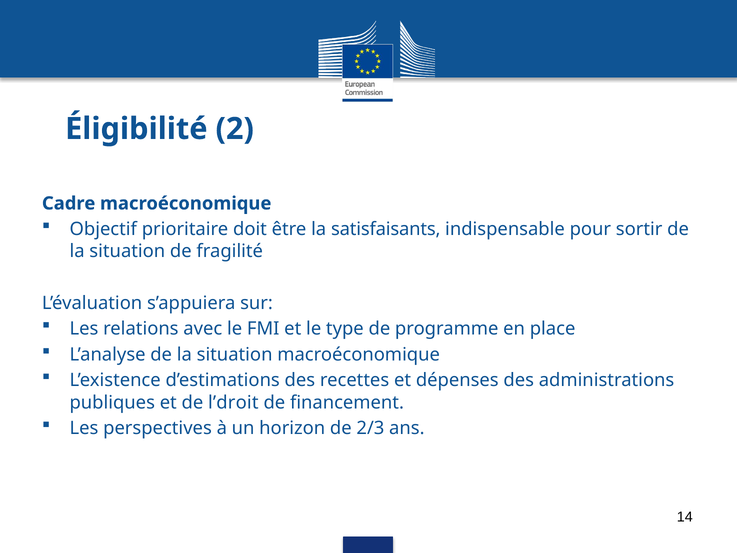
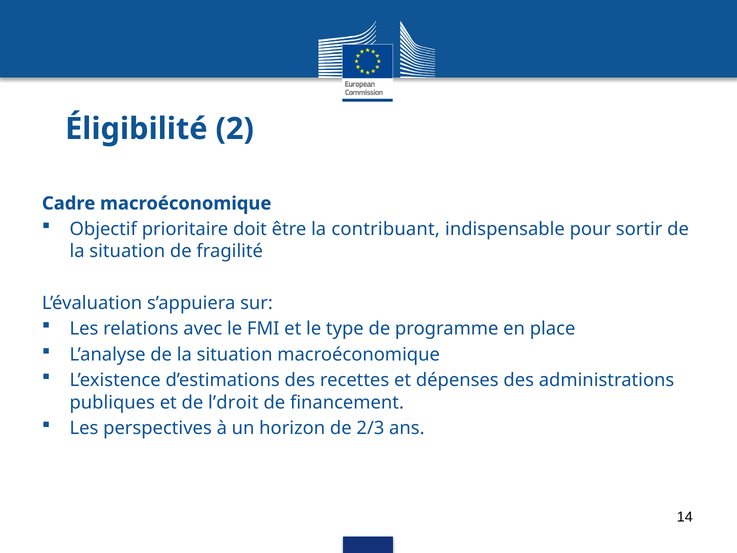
satisfaisants: satisfaisants -> contribuant
